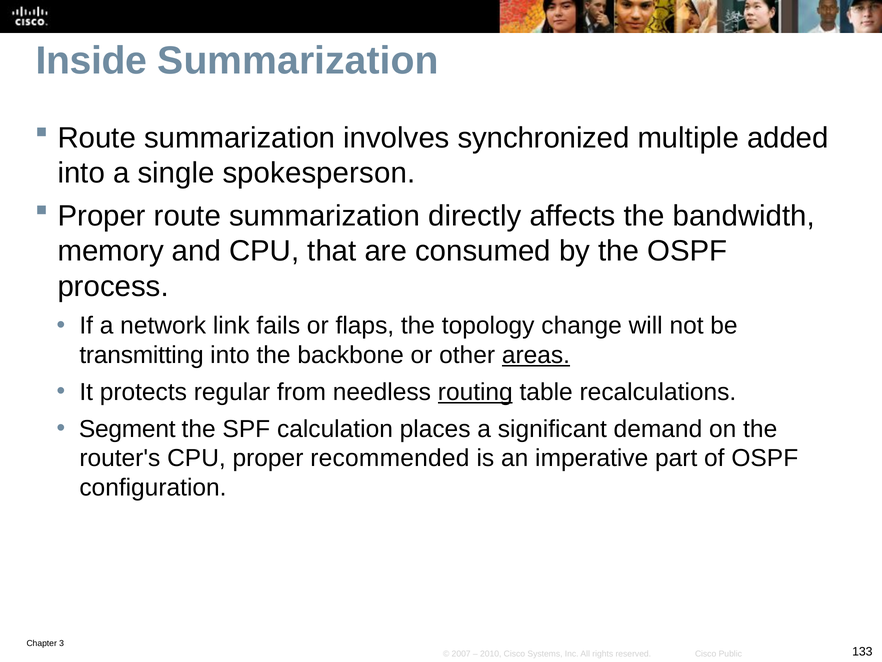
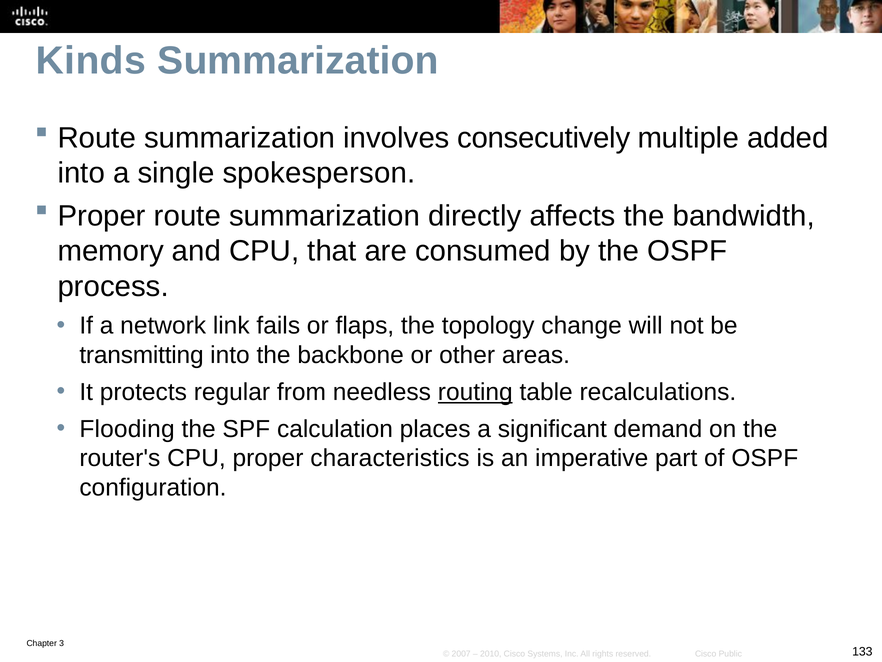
Inside: Inside -> Kinds
synchronized: synchronized -> consecutively
areas underline: present -> none
Segment: Segment -> Flooding
recommended: recommended -> characteristics
